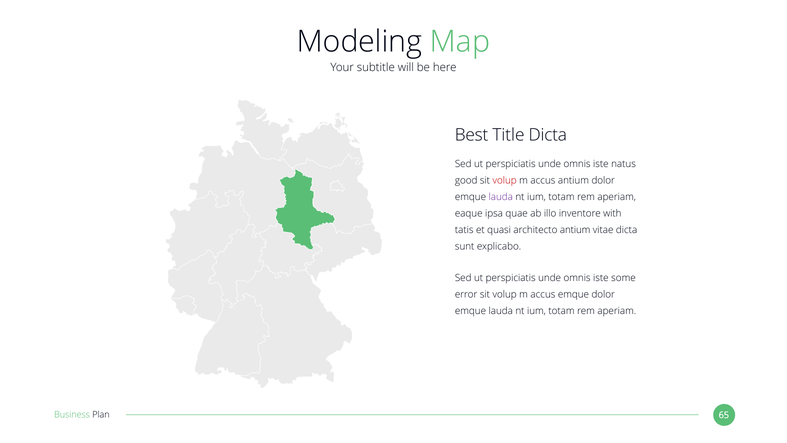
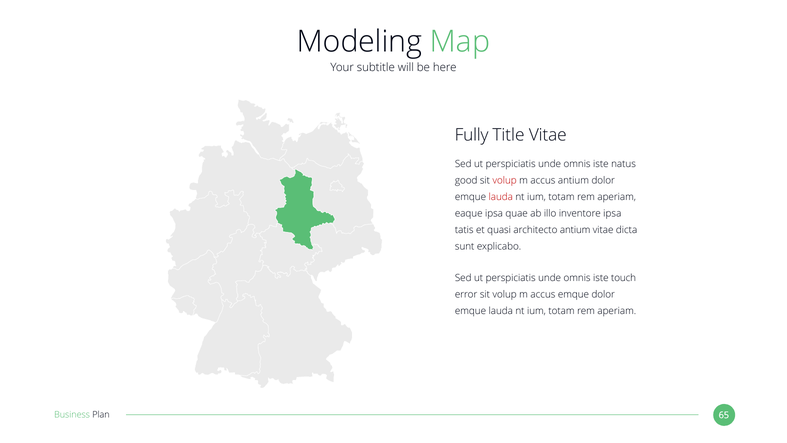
Best: Best -> Fully
Title Dicta: Dicta -> Vitae
lauda at (501, 197) colour: purple -> red
inventore with: with -> ipsa
some: some -> touch
